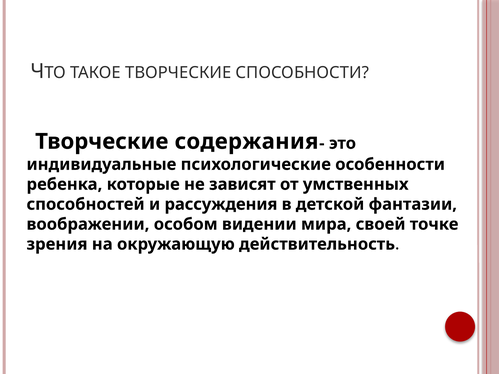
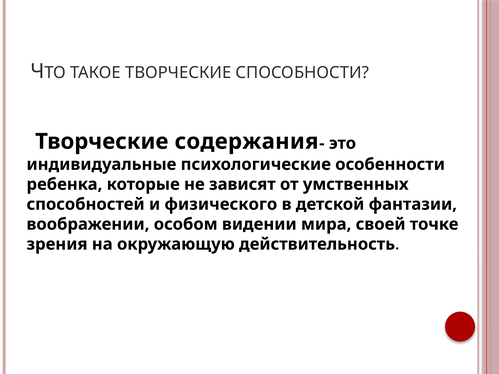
рассуждения: рассуждения -> физического
